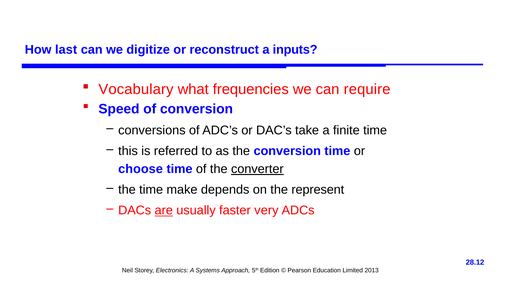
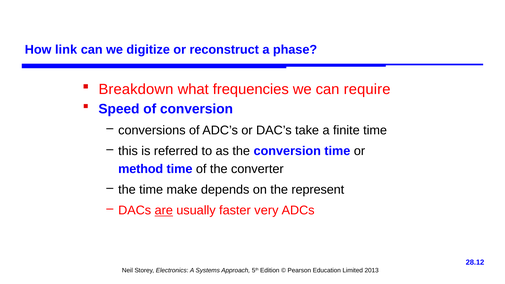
last: last -> link
inputs: inputs -> phase
Vocabulary: Vocabulary -> Breakdown
choose: choose -> method
converter underline: present -> none
